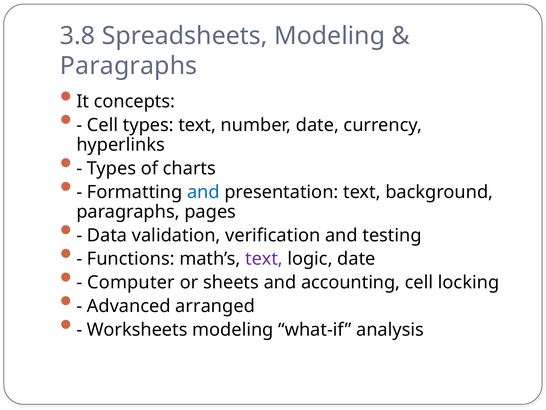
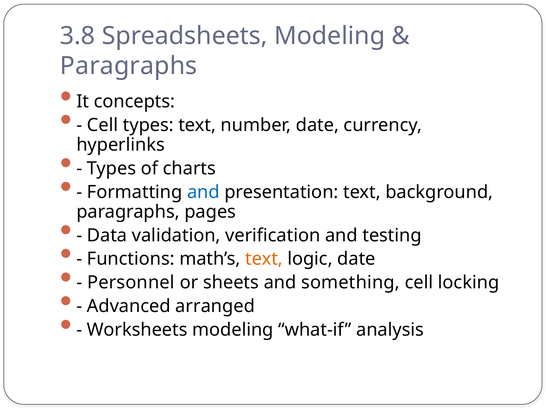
text at (264, 259) colour: purple -> orange
Computer: Computer -> Personnel
accounting: accounting -> something
